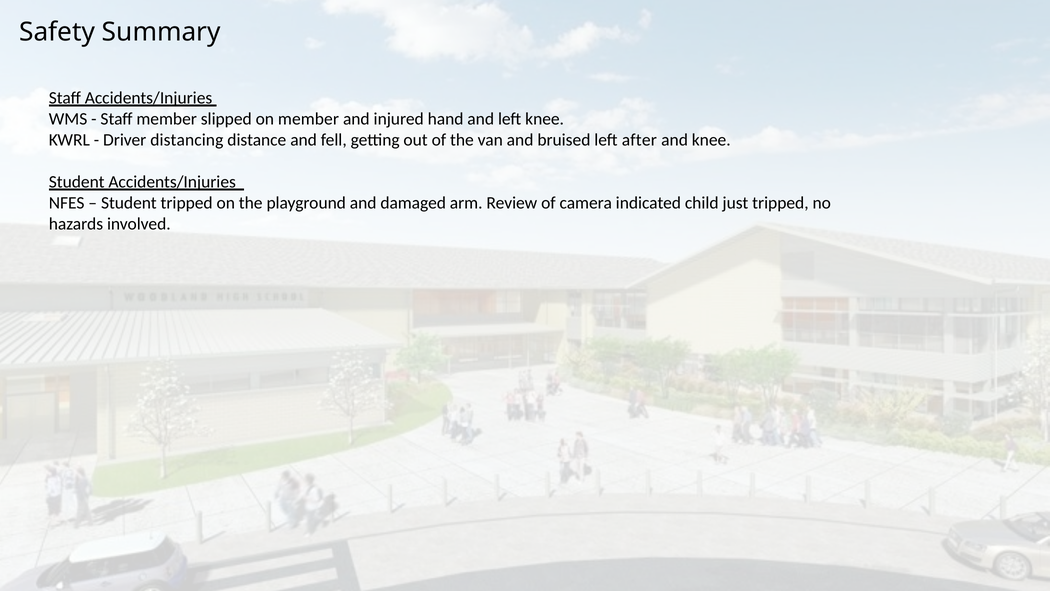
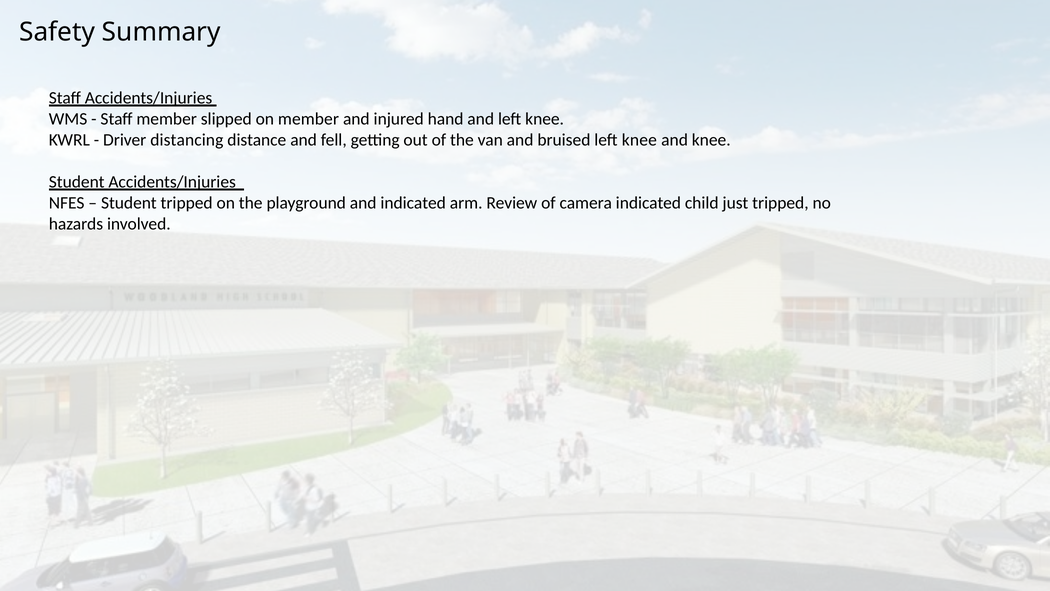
bruised left after: after -> knee
and damaged: damaged -> indicated
